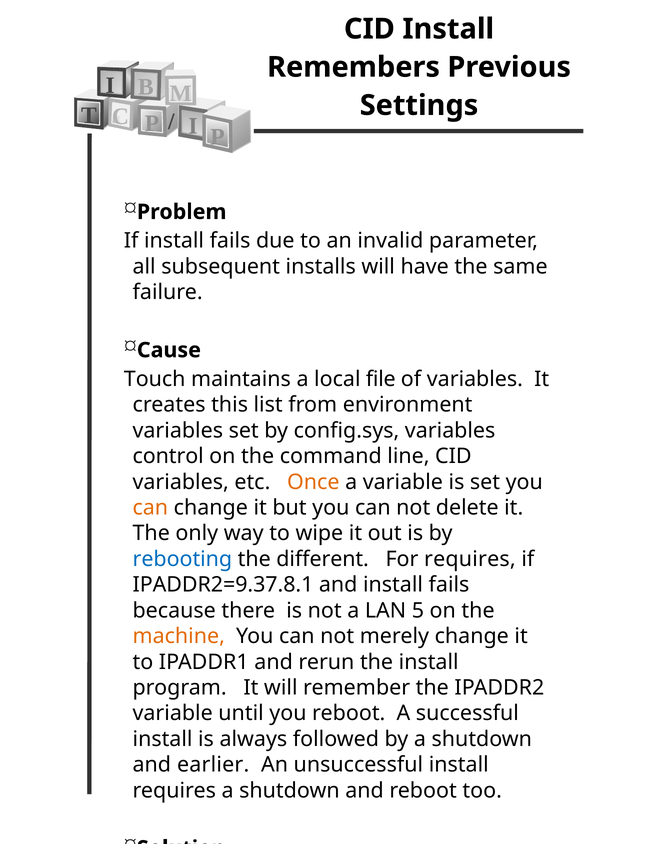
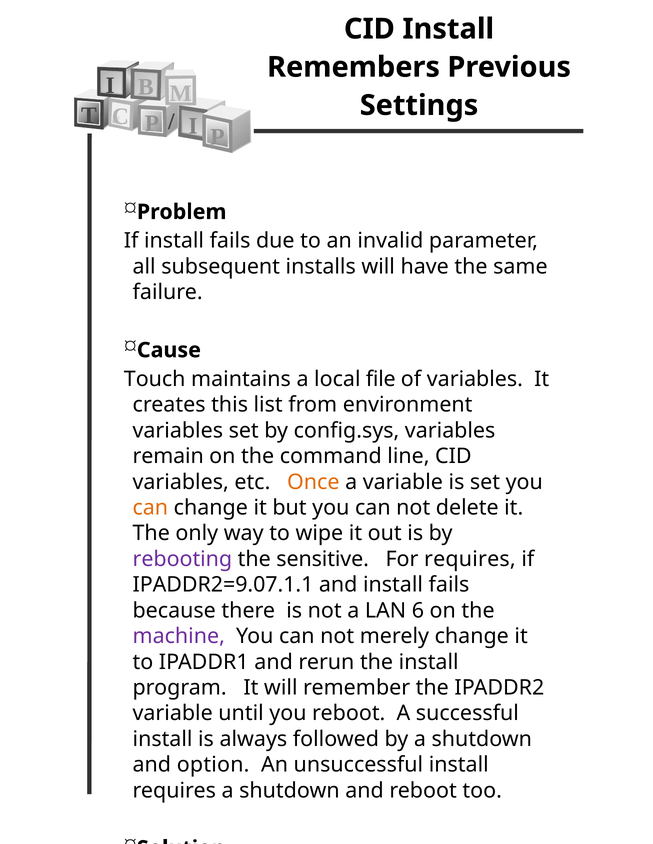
control: control -> remain
rebooting colour: blue -> purple
different: different -> sensitive
IPADDR2=9.37.8.1: IPADDR2=9.37.8.1 -> IPADDR2=9.07.1.1
5: 5 -> 6
machine at (179, 637) colour: orange -> purple
earlier: earlier -> option
